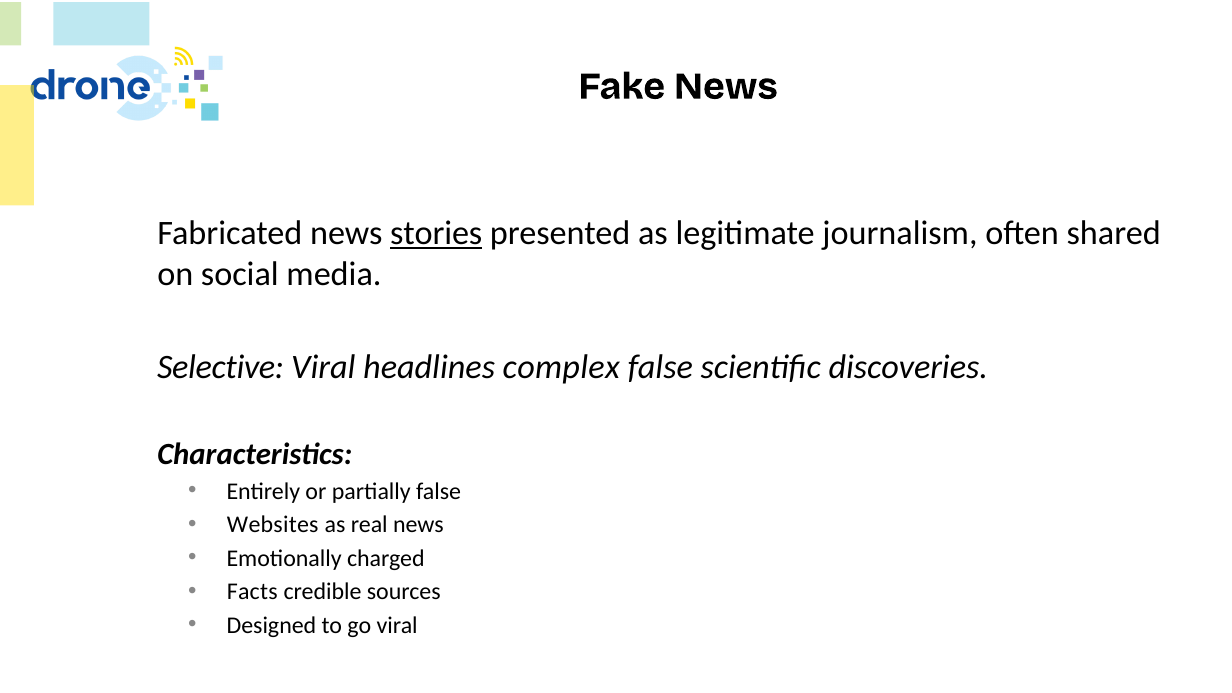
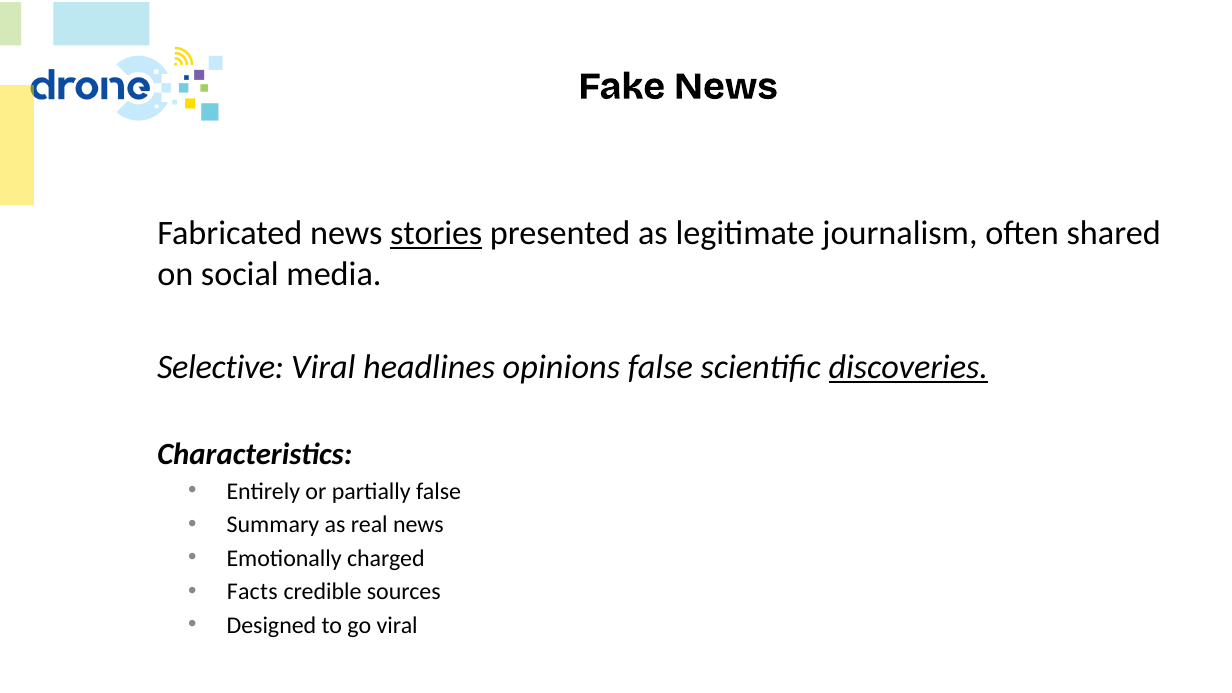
complex: complex -> opinions
discoveries underline: none -> present
Websites: Websites -> Summary
